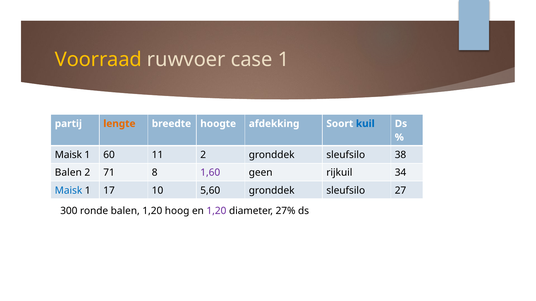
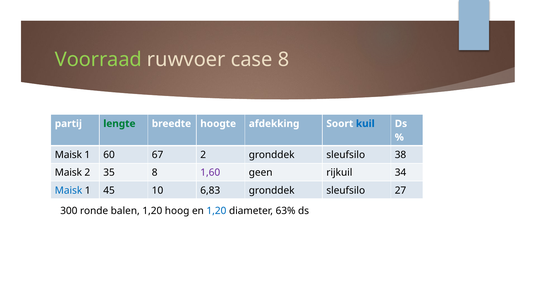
Voorraad colour: yellow -> light green
case 1: 1 -> 8
lengte colour: orange -> green
11: 11 -> 67
Balen at (68, 173): Balen -> Maisk
71: 71 -> 35
17: 17 -> 45
5,60: 5,60 -> 6,83
1,20 at (216, 211) colour: purple -> blue
27%: 27% -> 63%
